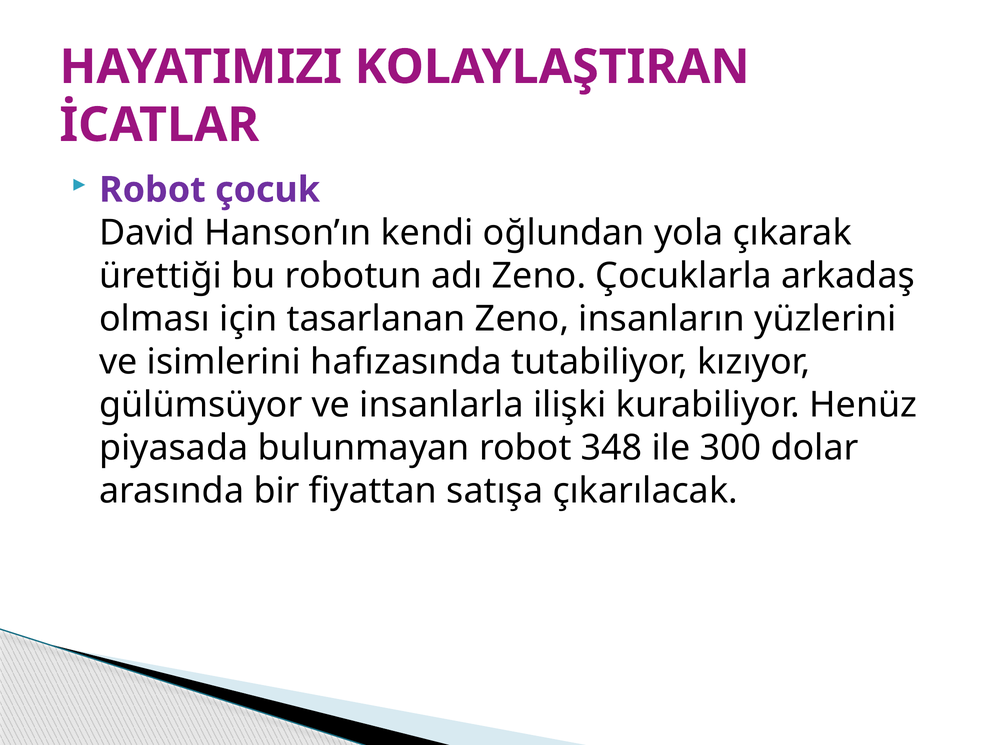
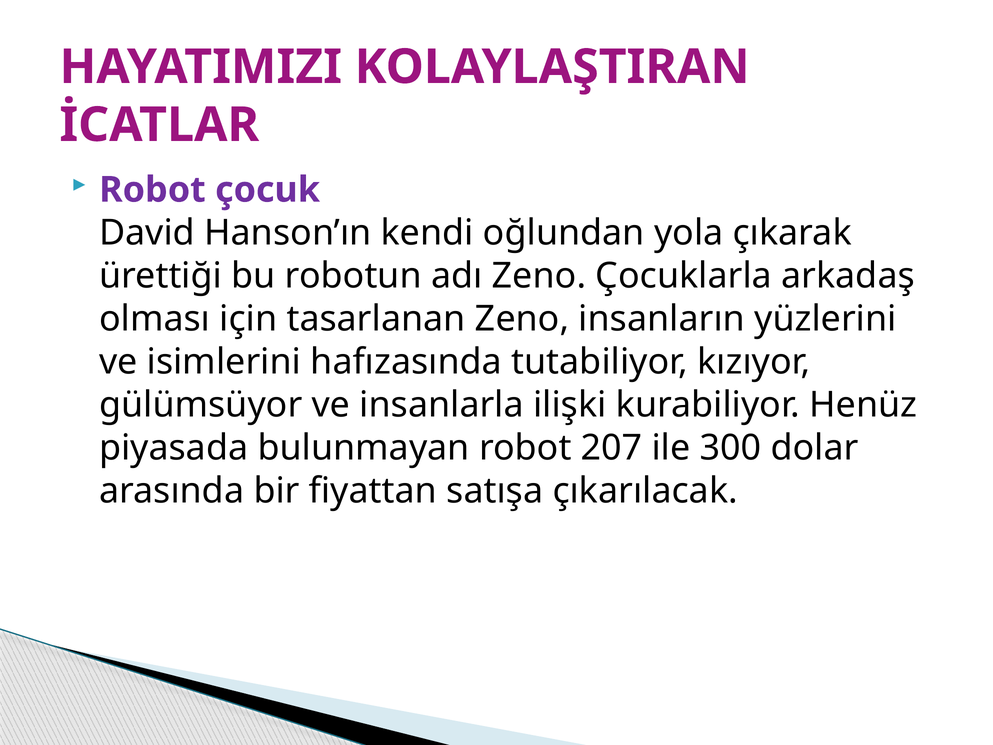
348: 348 -> 207
